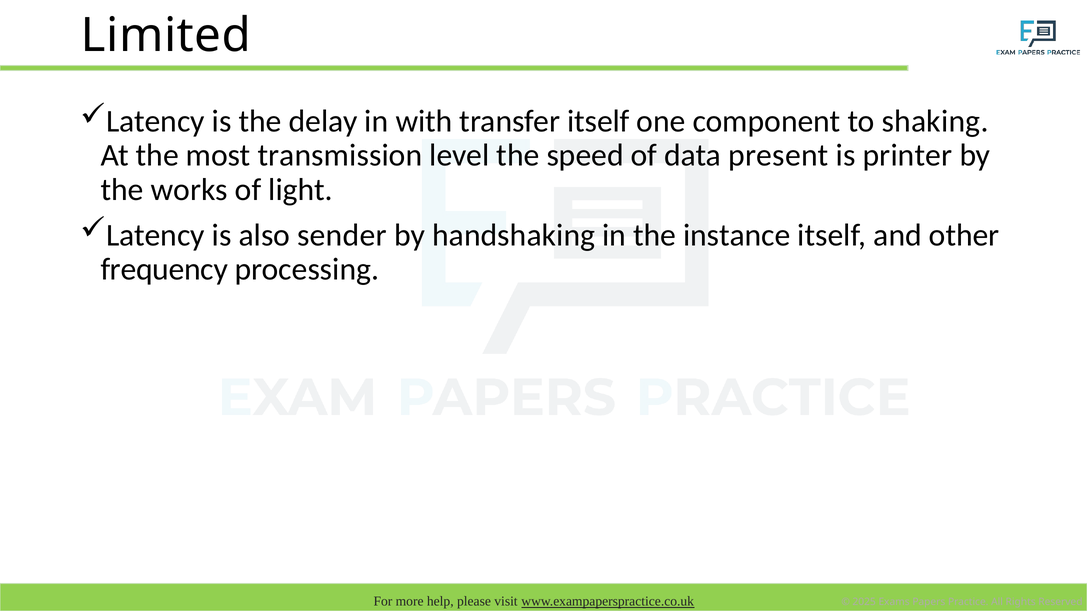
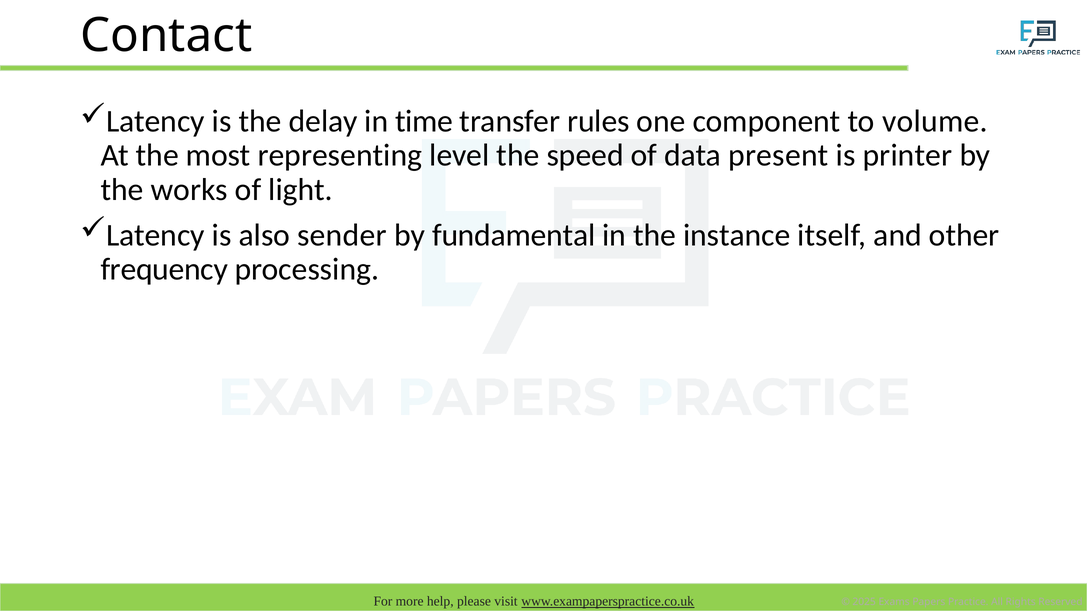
Limited: Limited -> Contact
with: with -> time
transfer itself: itself -> rules
shaking: shaking -> volume
transmission: transmission -> representing
handshaking: handshaking -> fundamental
